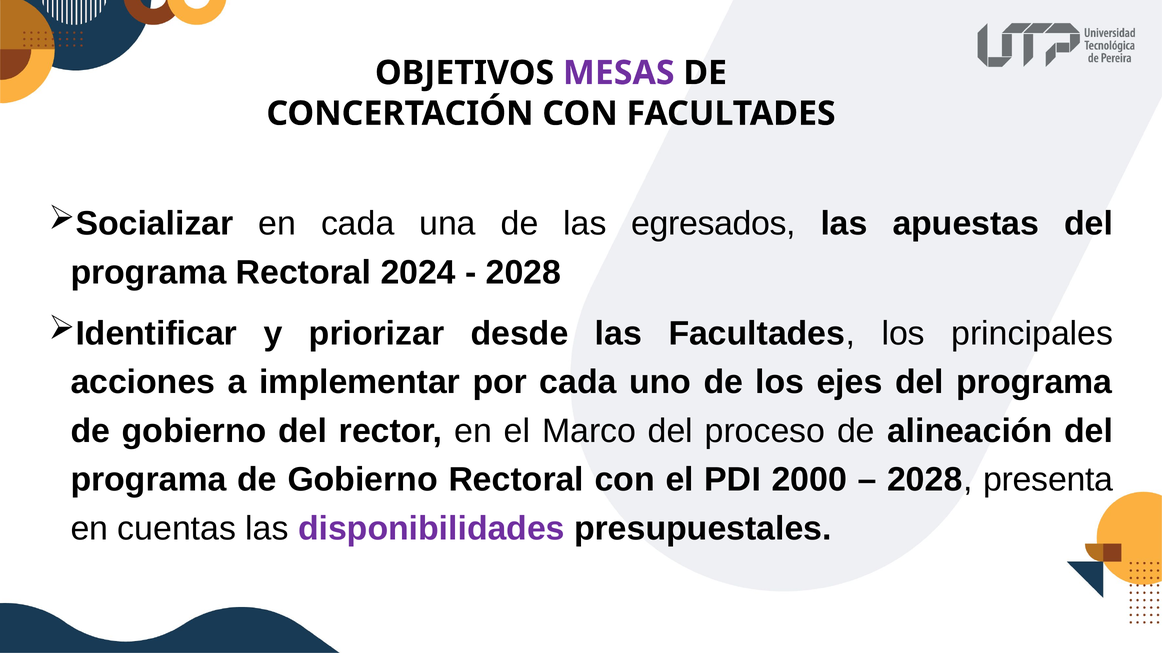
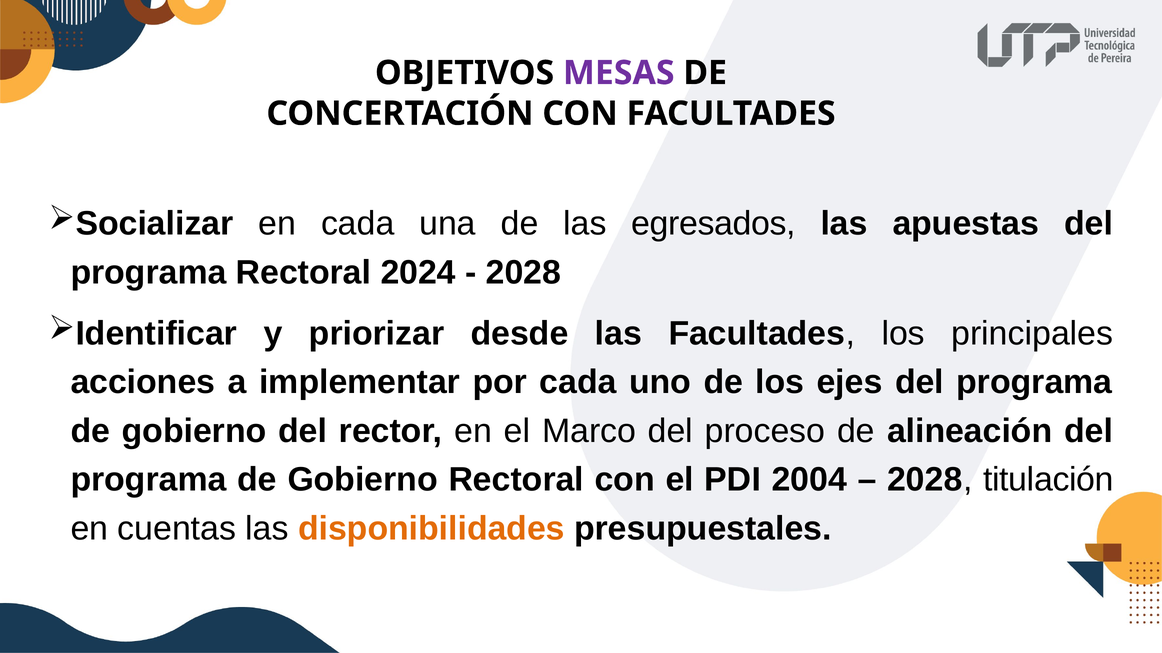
2000: 2000 -> 2004
presenta: presenta -> titulación
disponibilidades colour: purple -> orange
